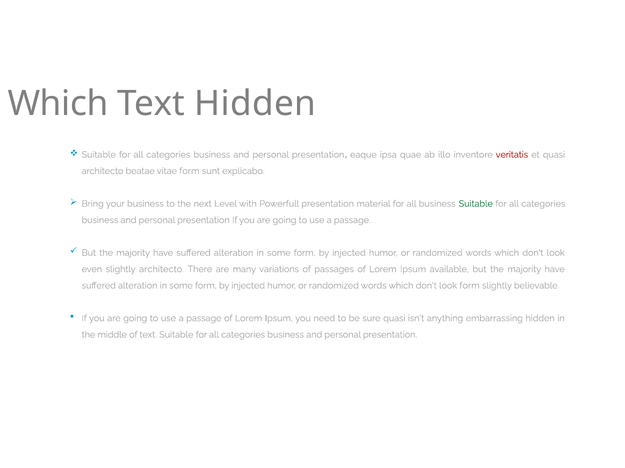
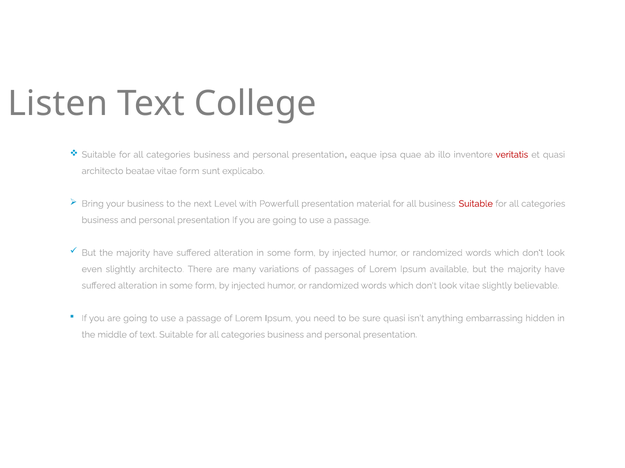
Which at (58, 104): Which -> Listen
Text Hidden: Hidden -> College
Suitable at (476, 204) colour: green -> red
look form: form -> vitae
